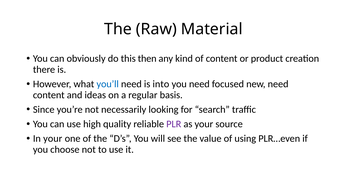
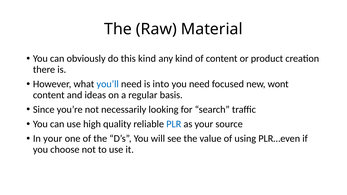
this then: then -> kind
new need: need -> wont
PLR colour: purple -> blue
